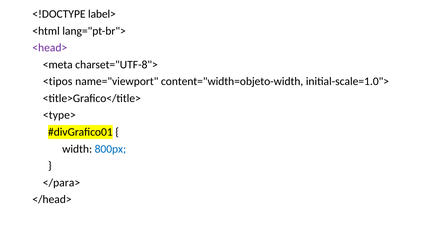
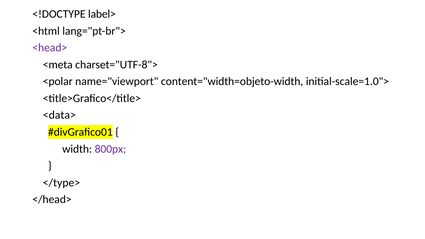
<tipos: <tipos -> <polar
<type>: <type> -> <data>
800px colour: blue -> purple
</para>: </para> -> </type>
